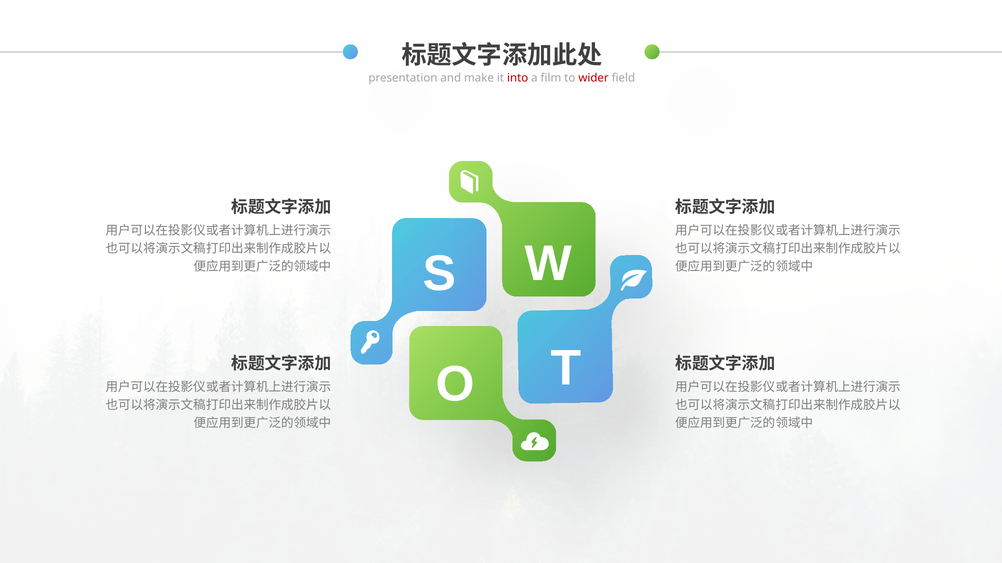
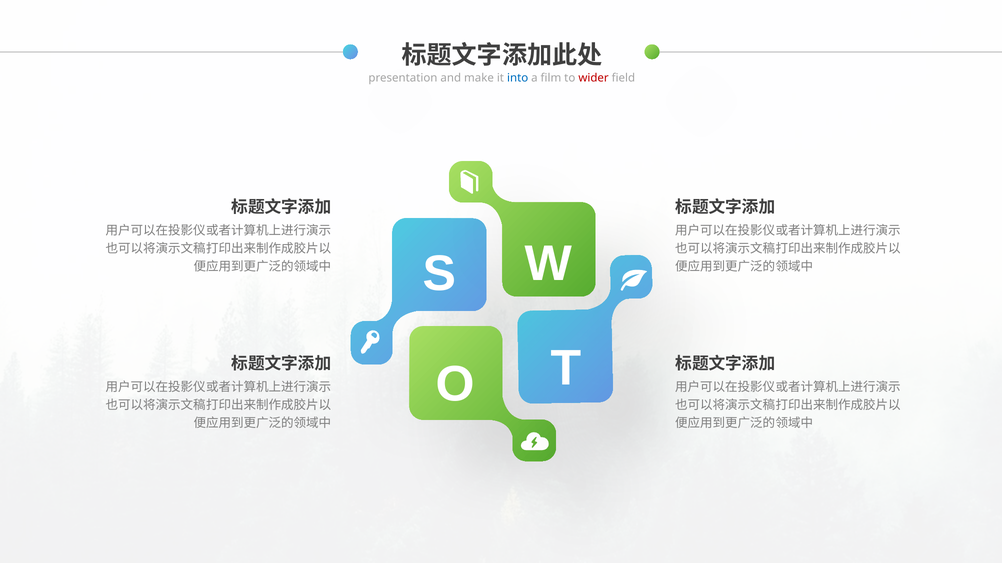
into colour: red -> blue
